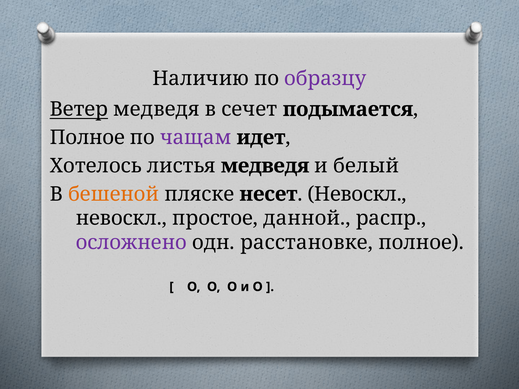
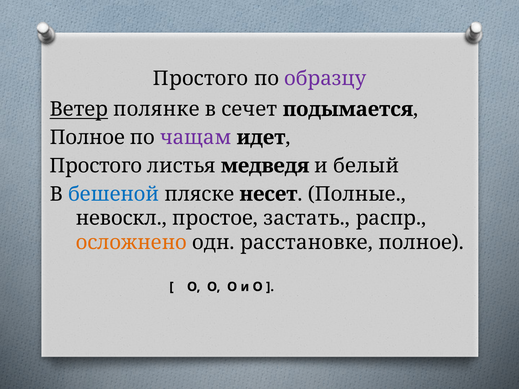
Наличию at (201, 78): Наличию -> Простого
Ветер медведя: медведя -> полянке
Хотелось at (96, 166): Хотелось -> Простого
бешеной colour: orange -> blue
несет Невоскл: Невоскл -> Полные
данной: данной -> застать
осложнено colour: purple -> orange
